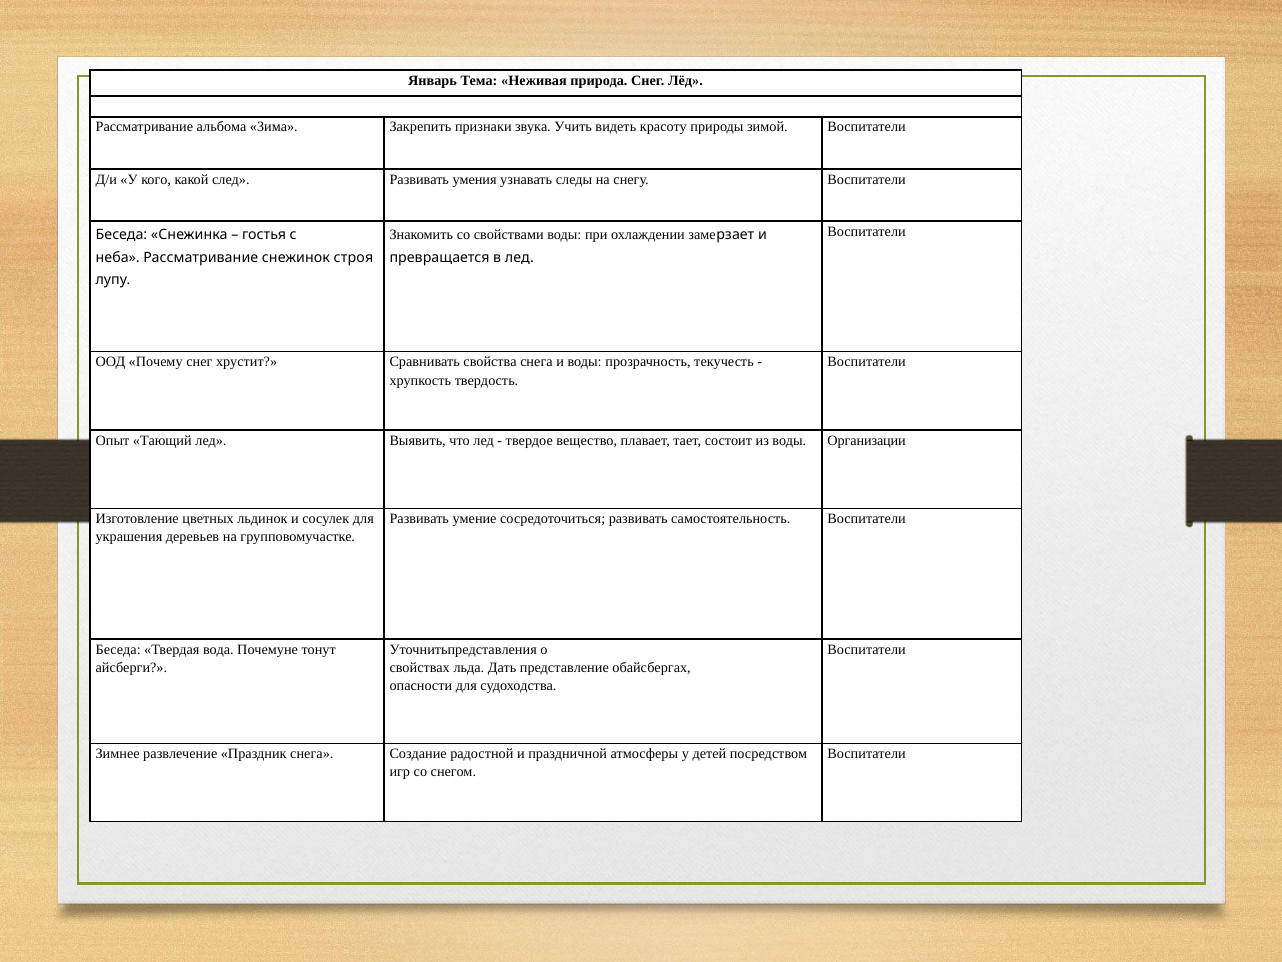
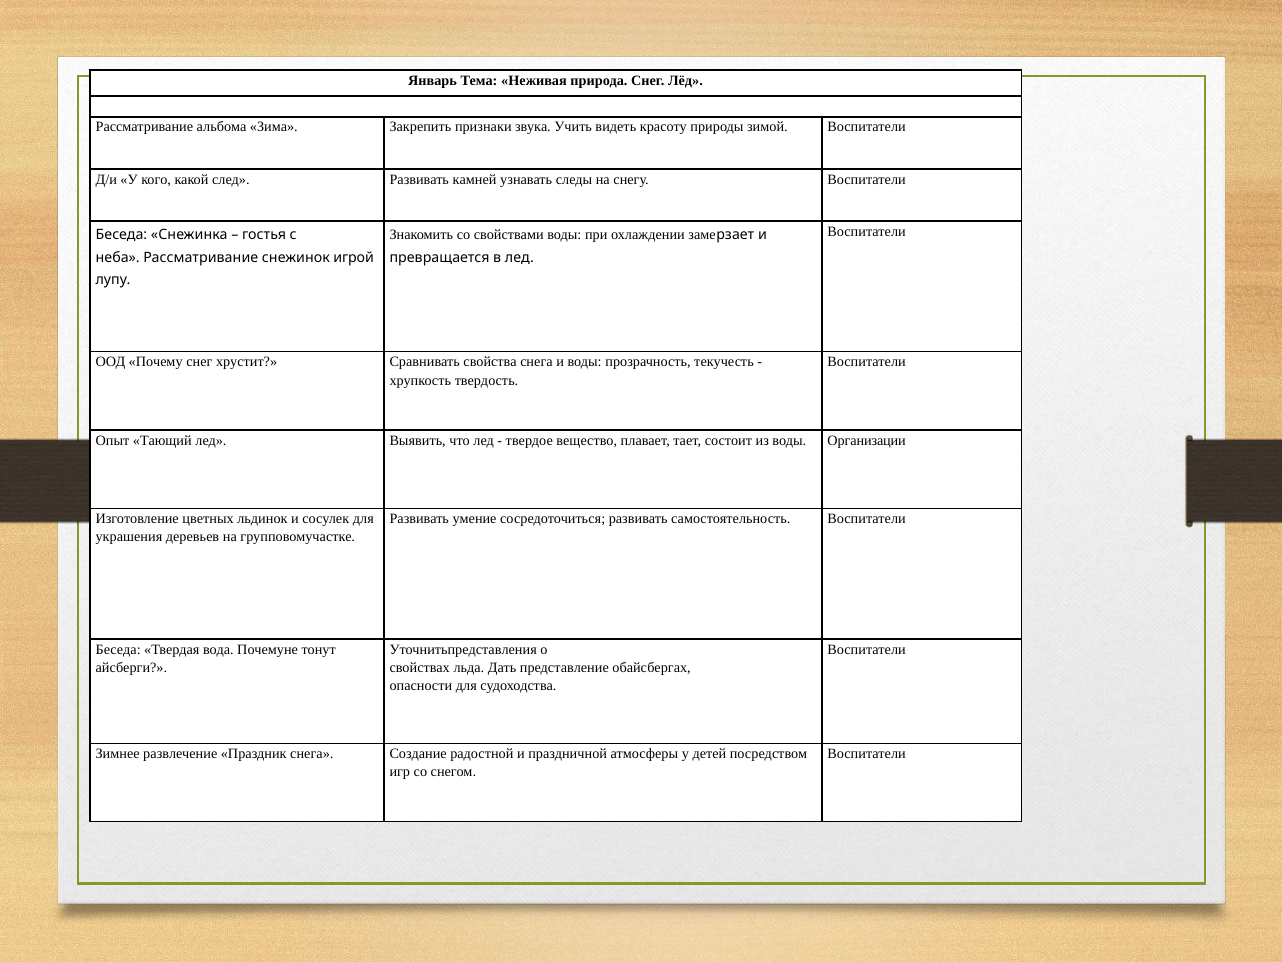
умения: умения -> камней
строя: строя -> игрой
